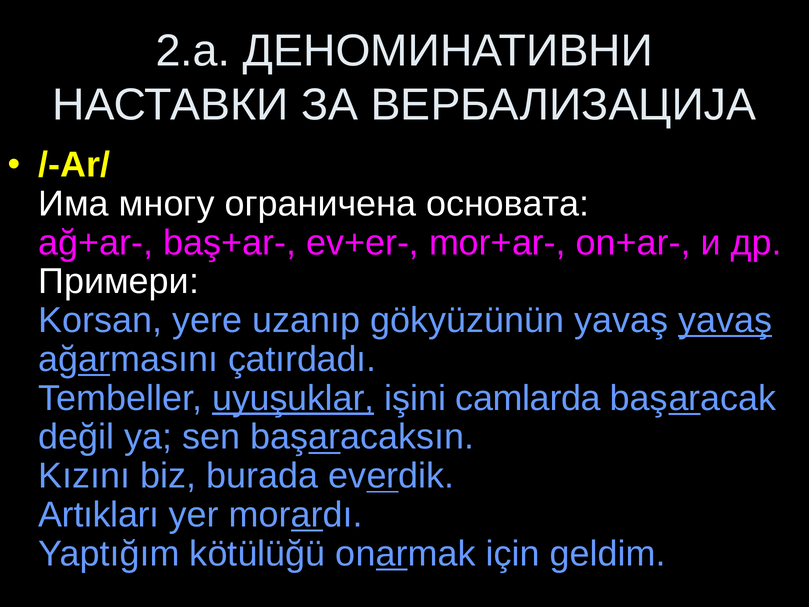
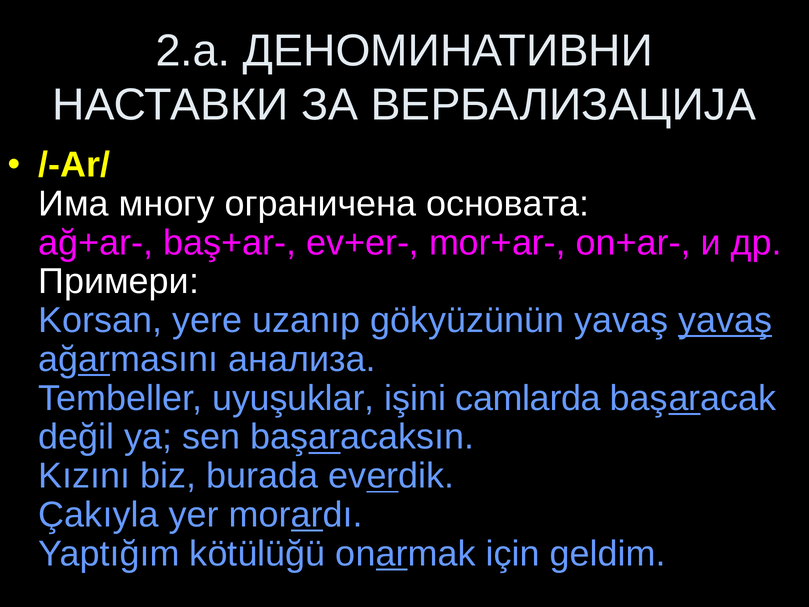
çatırdadı: çatırdadı -> анализа
uyuşuklar underline: present -> none
Artıkları: Artıkları -> Çakıyla
